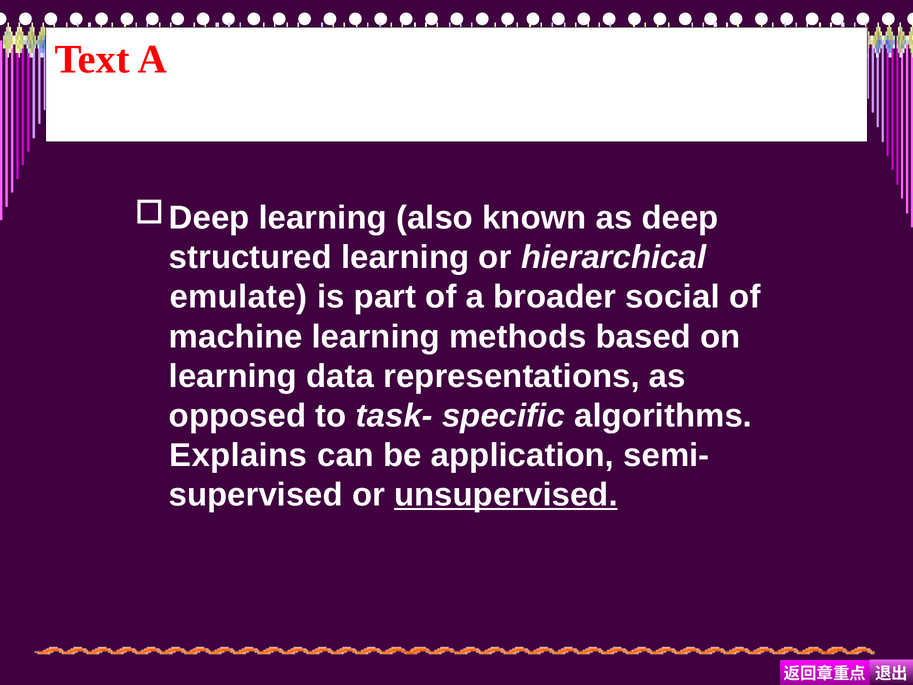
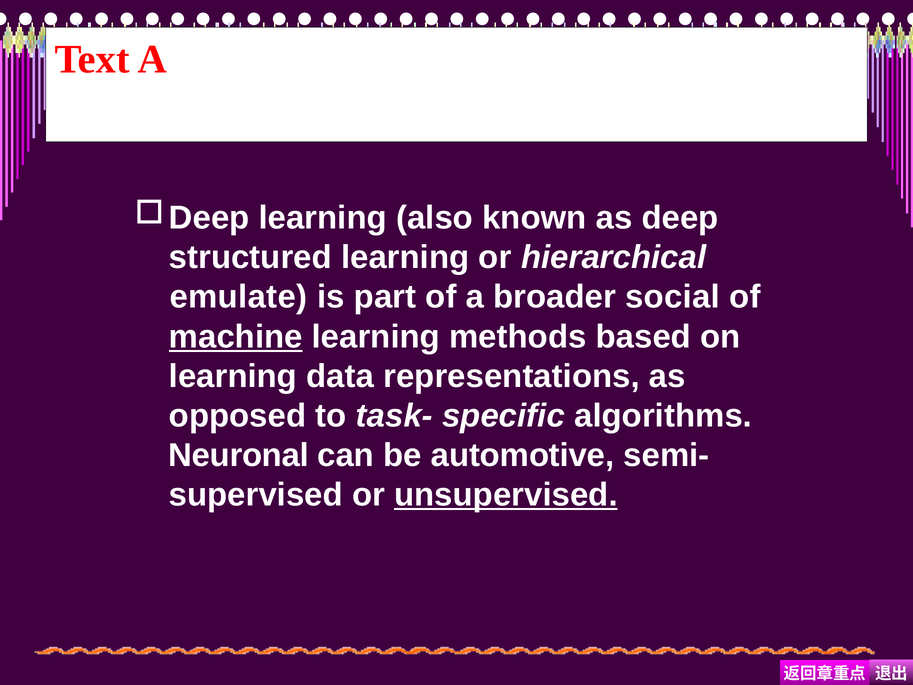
machine underline: none -> present
Explains: Explains -> Neuronal
application: application -> automotive
